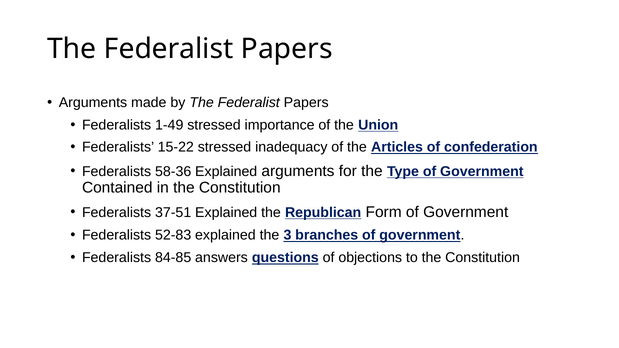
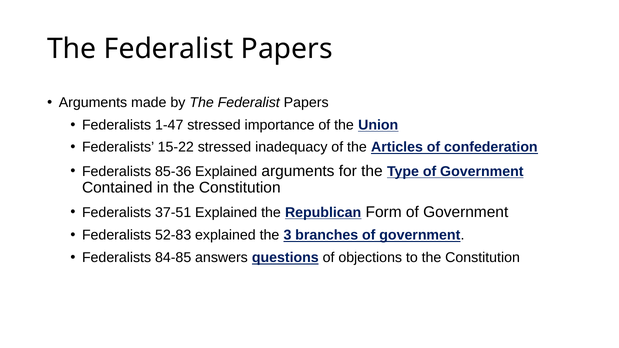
1-49: 1-49 -> 1-47
58-36: 58-36 -> 85-36
